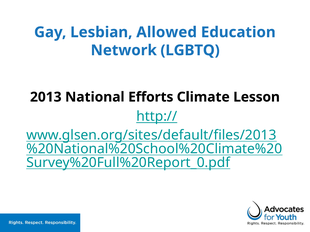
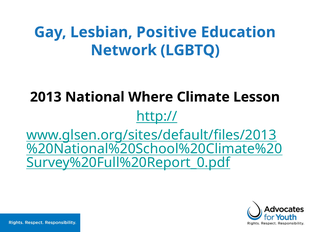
Allowed: Allowed -> Positive
Efforts: Efforts -> Where
